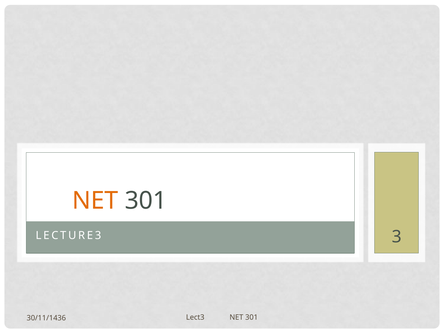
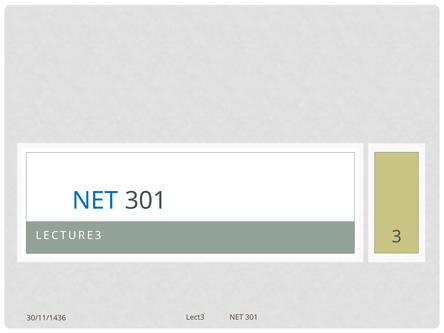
NET at (95, 201) colour: orange -> blue
